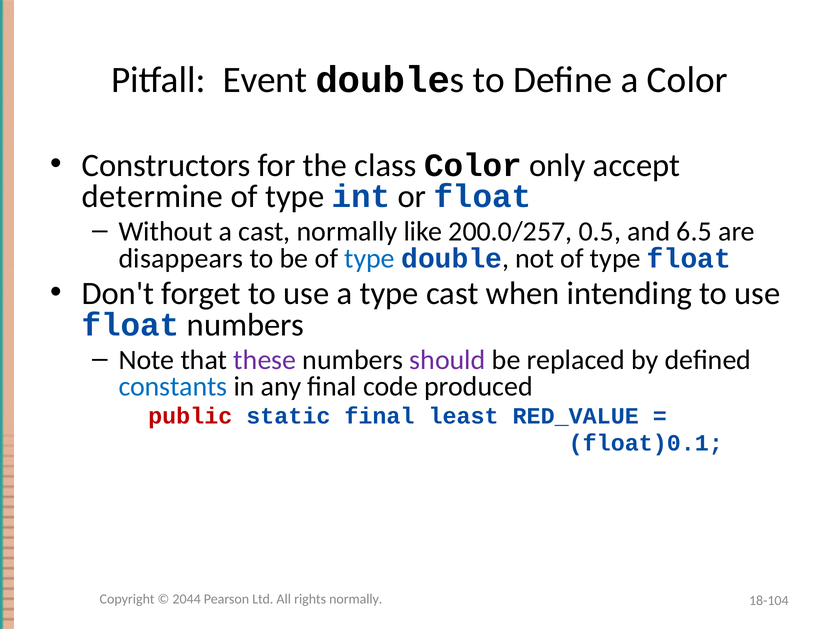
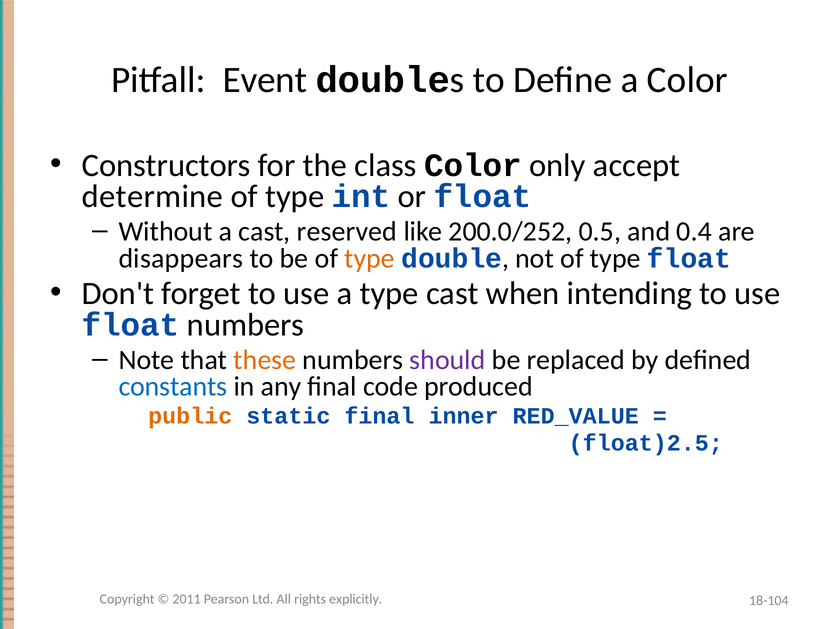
cast normally: normally -> reserved
200.0/257: 200.0/257 -> 200.0/252
6.5: 6.5 -> 0.4
type at (370, 258) colour: blue -> orange
these colour: purple -> orange
public colour: red -> orange
least: least -> inner
float)0.1: float)0.1 -> float)2.5
2044: 2044 -> 2011
rights normally: normally -> explicitly
